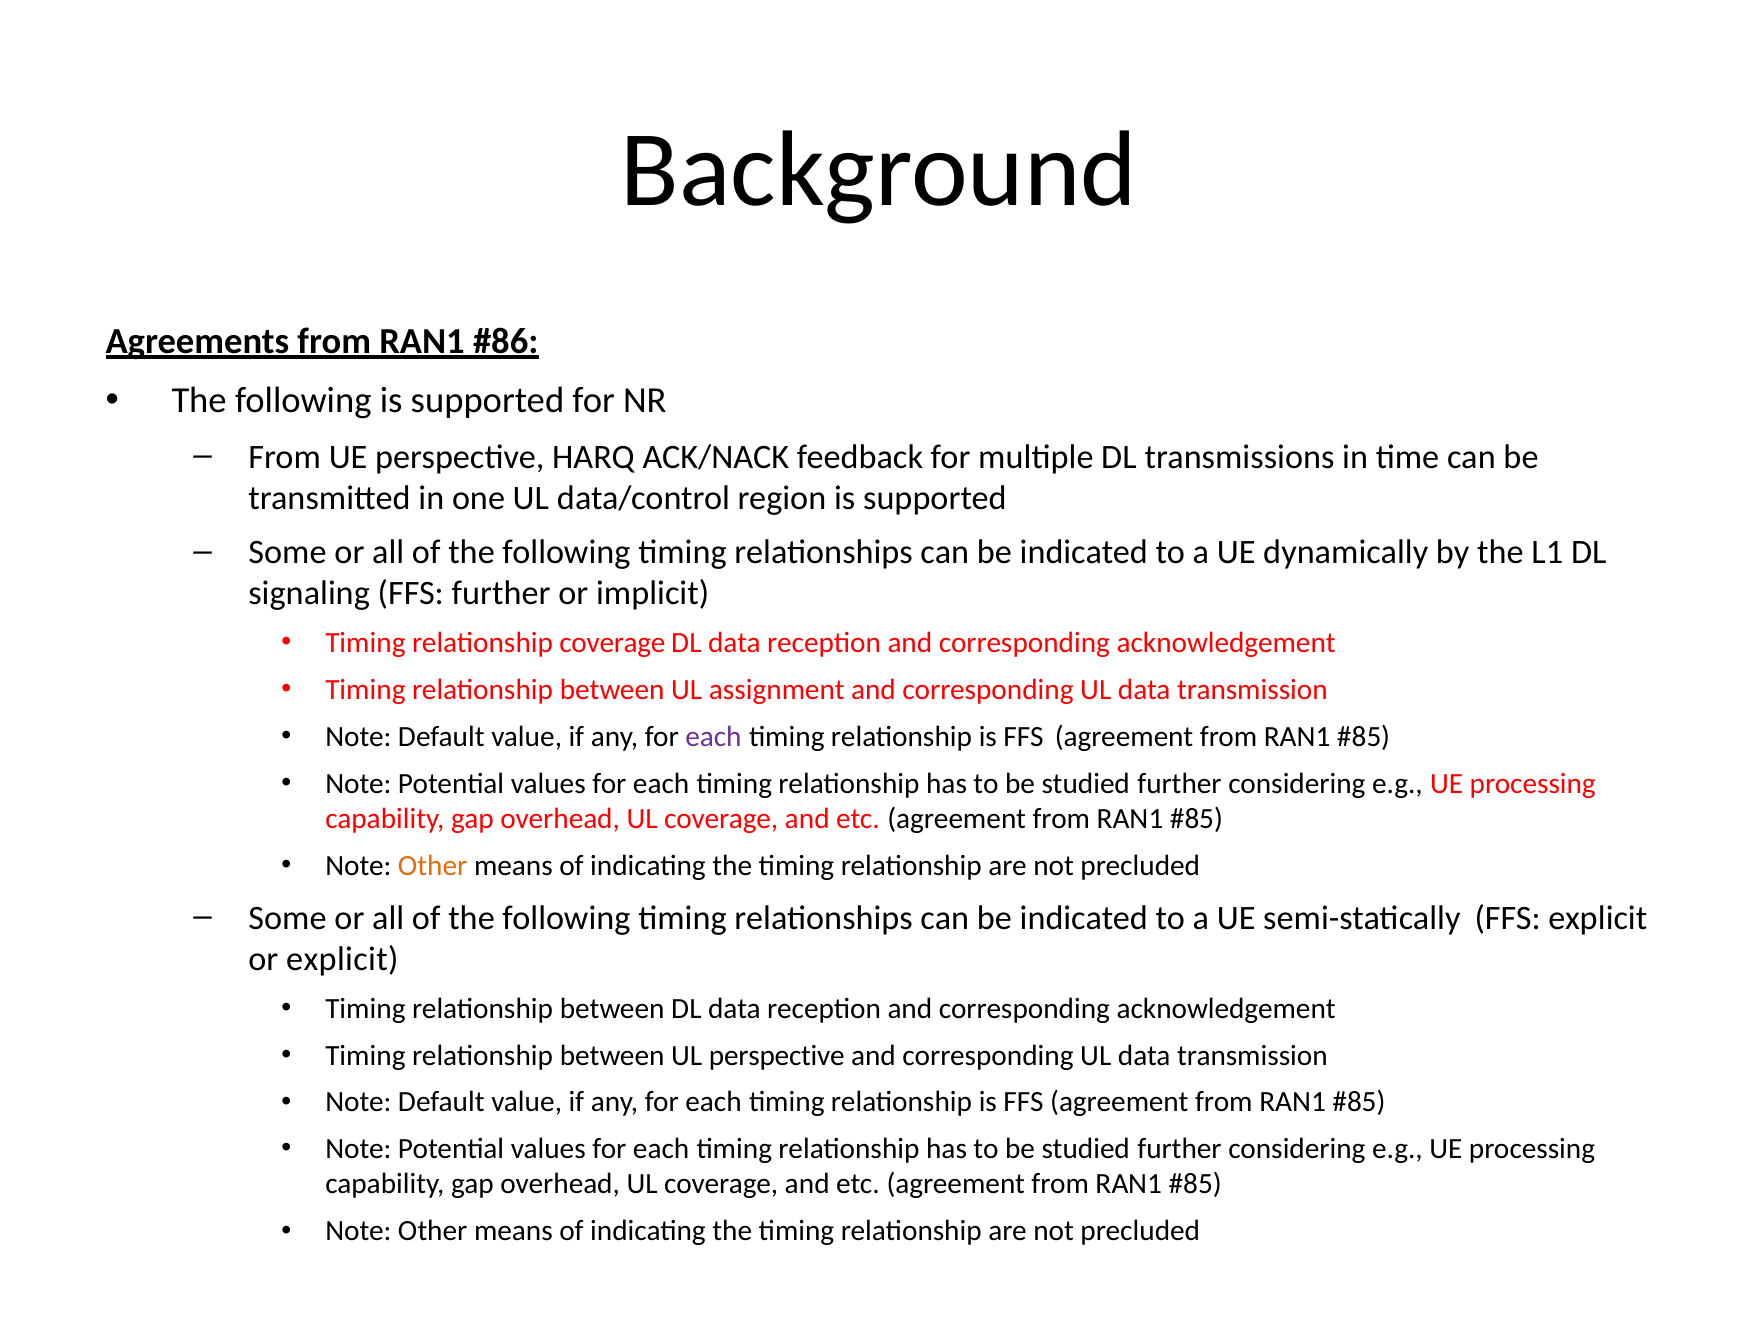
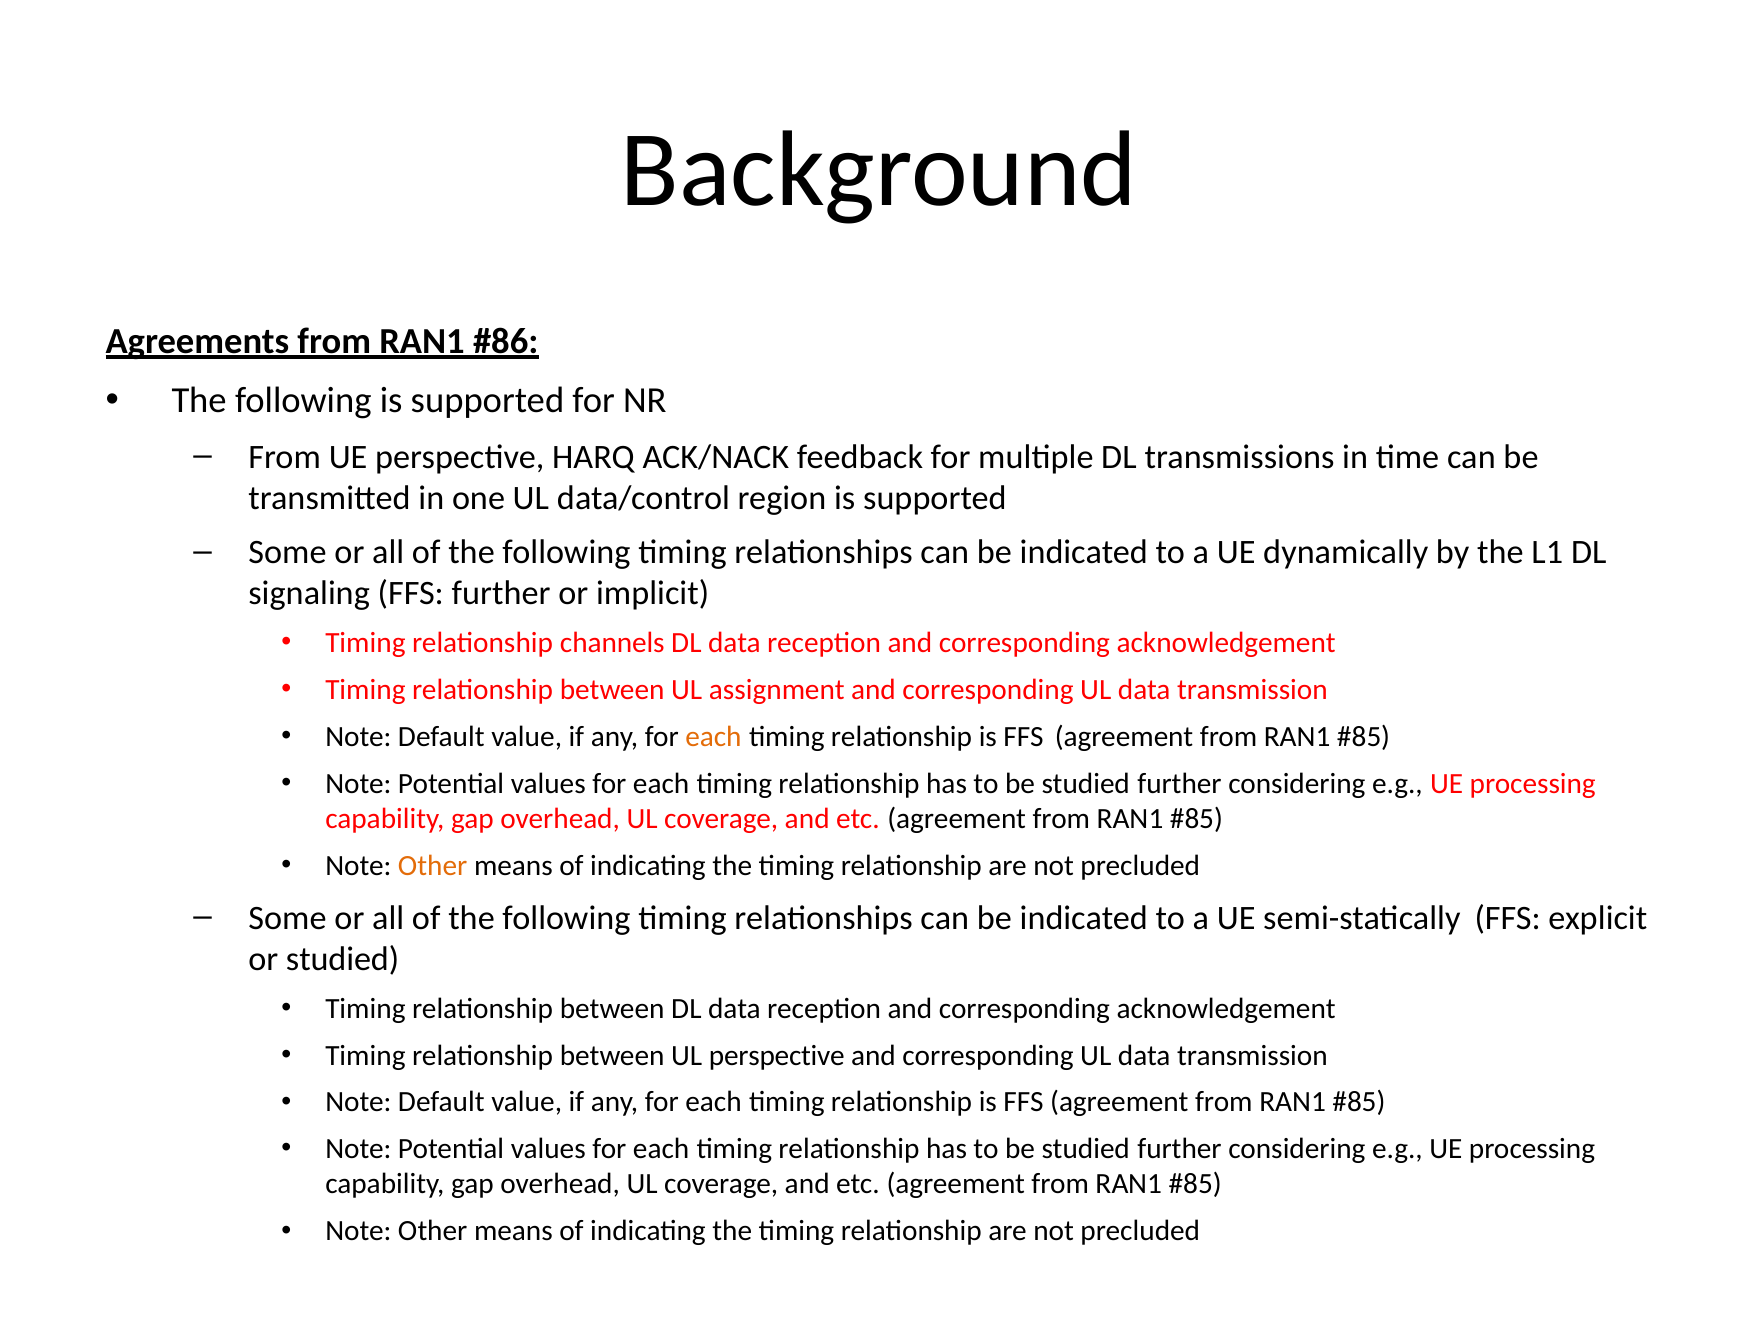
relationship coverage: coverage -> channels
each at (713, 737) colour: purple -> orange
or explicit: explicit -> studied
